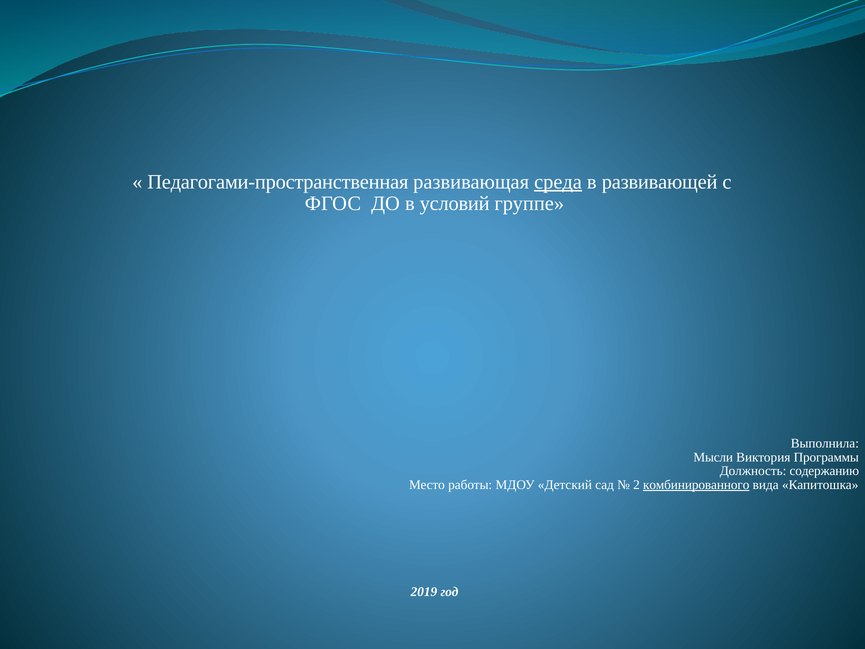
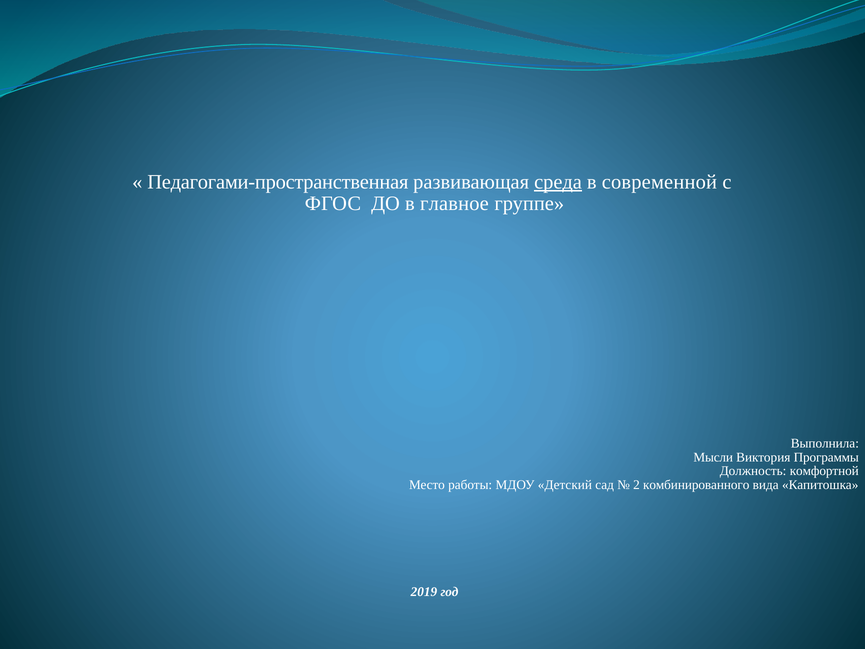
развивающей: развивающей -> современной
условий: условий -> главное
содержанию: содержанию -> комфортной
комбинированного underline: present -> none
